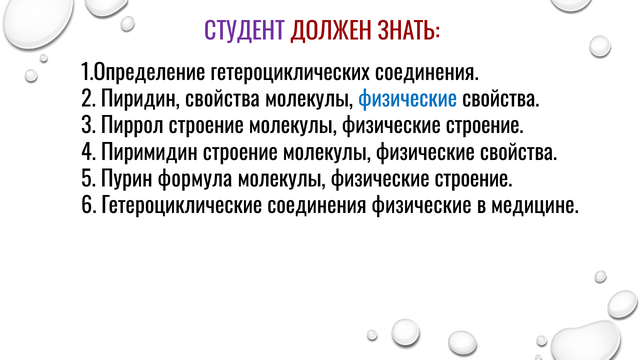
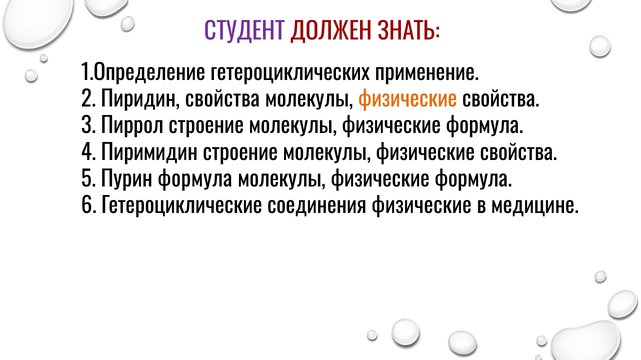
гетероциклических соединения: соединения -> применение
физические at (408, 100) colour: blue -> orange
строение молекулы физические строение: строение -> формула
строение at (473, 180): строение -> формула
